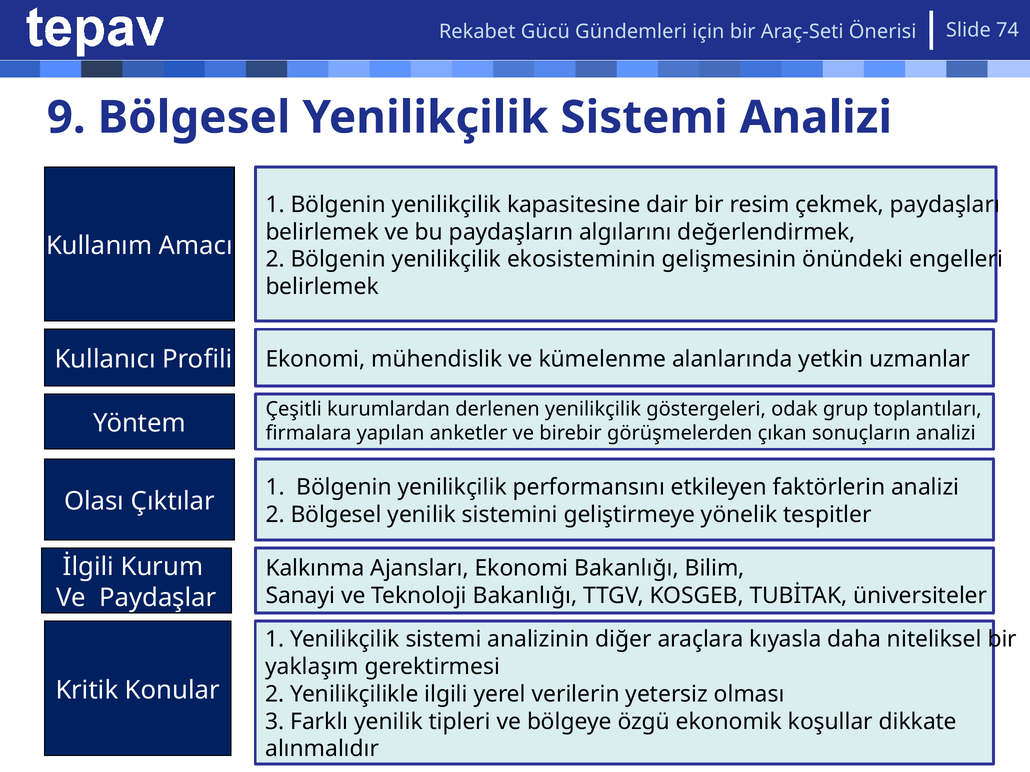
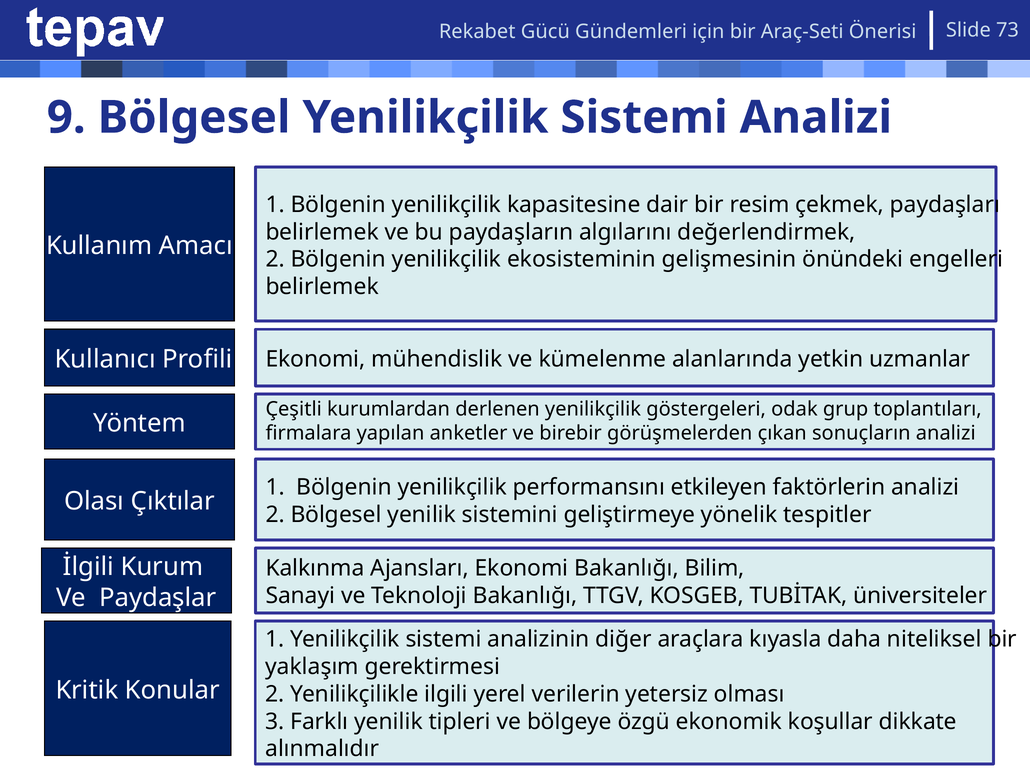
74: 74 -> 73
